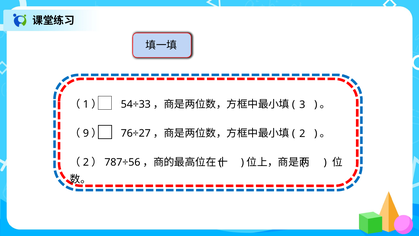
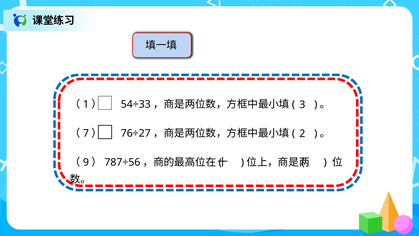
9: 9 -> 7
2 at (86, 162): 2 -> 9
